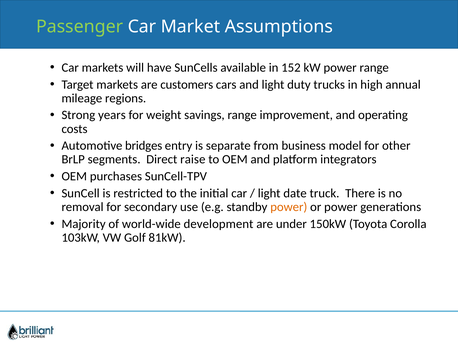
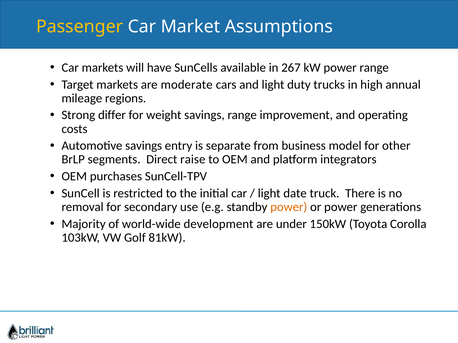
Passenger colour: light green -> yellow
152: 152 -> 267
customers: customers -> moderate
years: years -> differ
Automotive bridges: bridges -> savings
